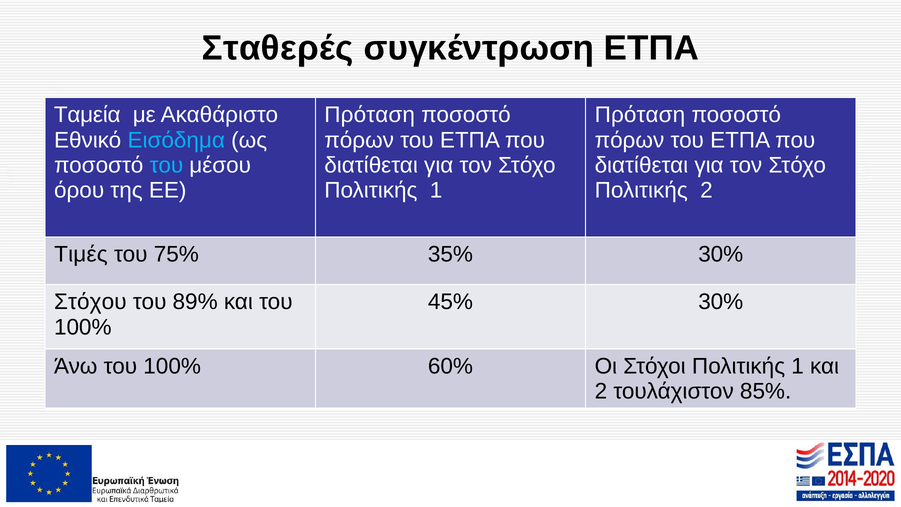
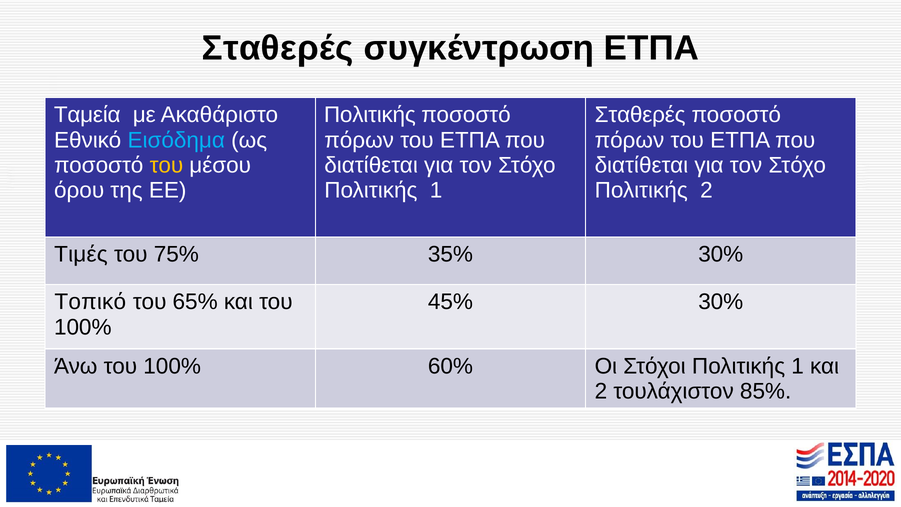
Πρόταση at (370, 115): Πρόταση -> Πολιτικής
Πρόταση at (640, 115): Πρόταση -> Σταθερές
του at (166, 165) colour: light blue -> yellow
Στόχου: Στόχου -> Τοπικό
89%: 89% -> 65%
